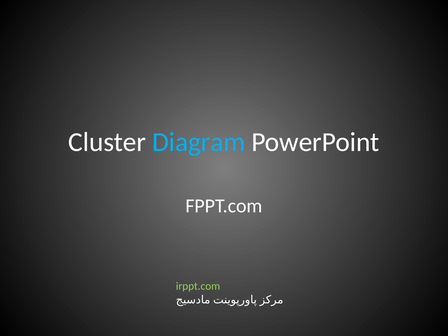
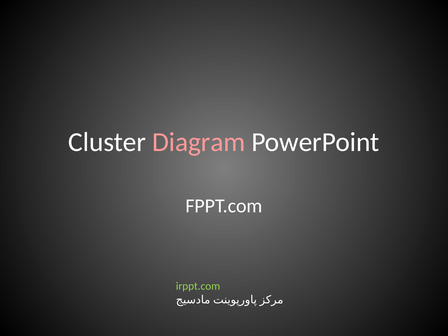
Diagram colour: light blue -> pink
